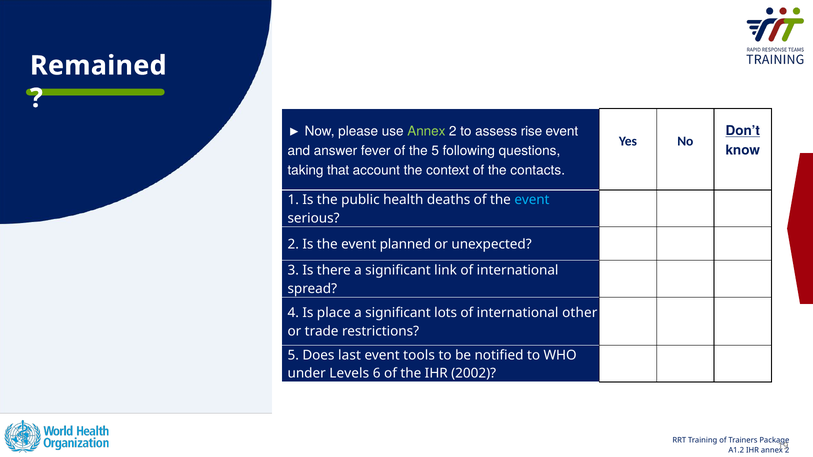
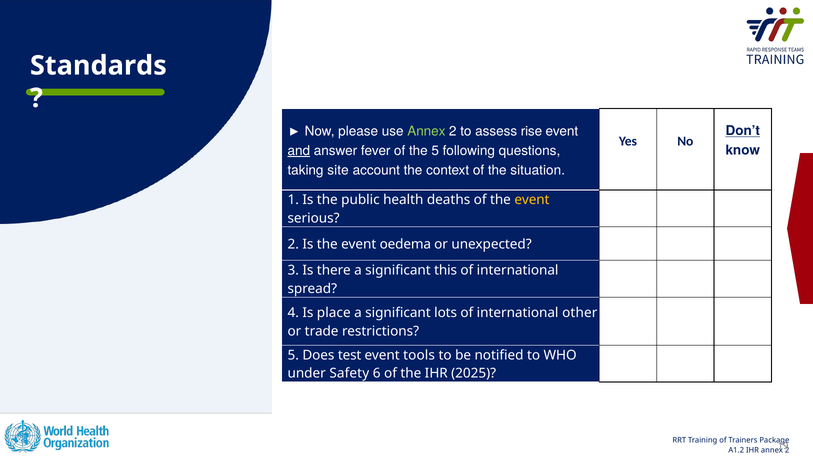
Remained: Remained -> Standards
and underline: none -> present
that: that -> site
contacts: contacts -> situation
event at (532, 200) colour: light blue -> yellow
planned: planned -> oedema
link: link -> this
last: last -> test
Levels: Levels -> Safety
2002: 2002 -> 2025
